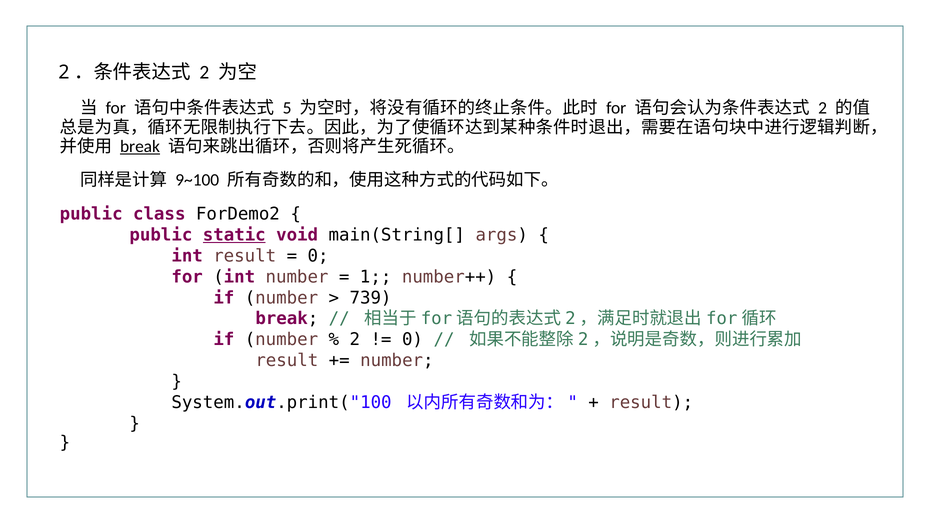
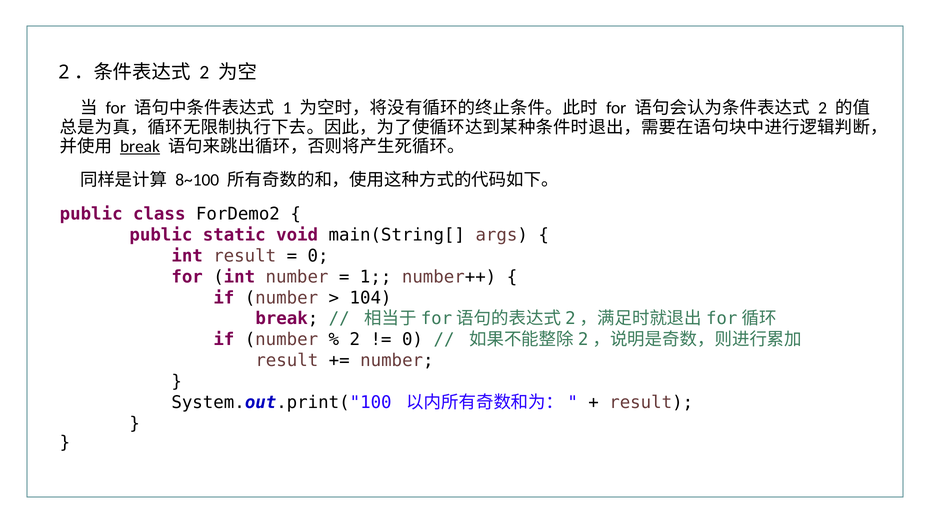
5 at (287, 108): 5 -> 1
9~100: 9~100 -> 8~100
static underline: present -> none
739: 739 -> 104
